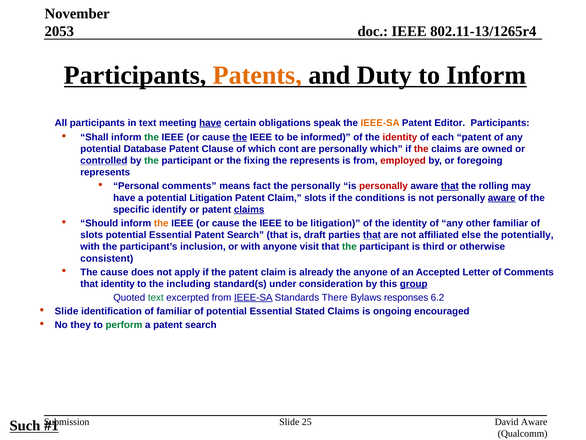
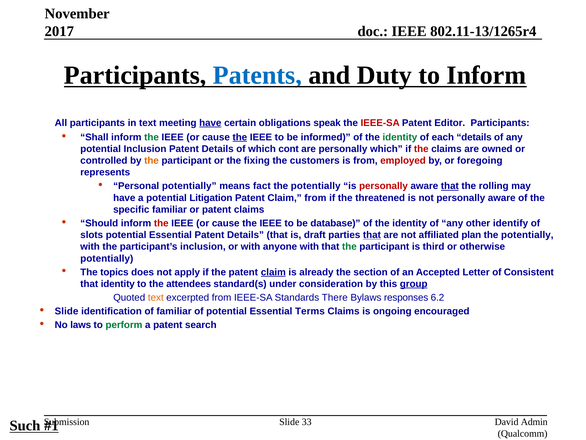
2053: 2053 -> 2017
Patents colour: orange -> blue
IEEE-SA at (380, 123) colour: orange -> red
identity at (400, 137) colour: red -> green
each patent: patent -> details
potential Database: Database -> Inclusion
Clause at (218, 149): Clause -> Details
controlled underline: present -> none
the at (152, 160) colour: green -> orange
the represents: represents -> customers
Personal comments: comments -> potentially
personally at (316, 186): personally -> potentially
Claim slots: slots -> from
conditions: conditions -> threatened
aware at (502, 198) underline: present -> none
specific identify: identify -> familiar
claims at (249, 209) underline: present -> none
the at (161, 223) colour: orange -> red
be litigation: litigation -> database
other familiar: familiar -> identify
Essential Patent Search: Search -> Details
else: else -> plan
anyone visit: visit -> with
consistent at (107, 258): consistent -> potentially
The cause: cause -> topics
claim at (273, 272) underline: none -> present
the anyone: anyone -> section
of Comments: Comments -> Consistent
including: including -> attendees
text at (156, 297) colour: green -> orange
IEEE-SA at (253, 297) underline: present -> none
Stated: Stated -> Terms
they: they -> laws
25: 25 -> 33
David Aware: Aware -> Admin
